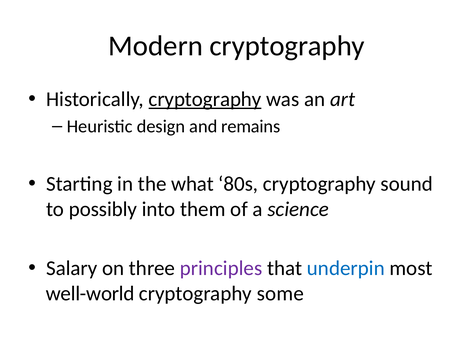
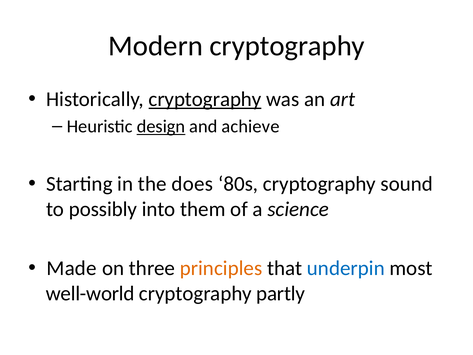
design underline: none -> present
remains: remains -> achieve
what: what -> does
Salary: Salary -> Made
principles colour: purple -> orange
some: some -> partly
